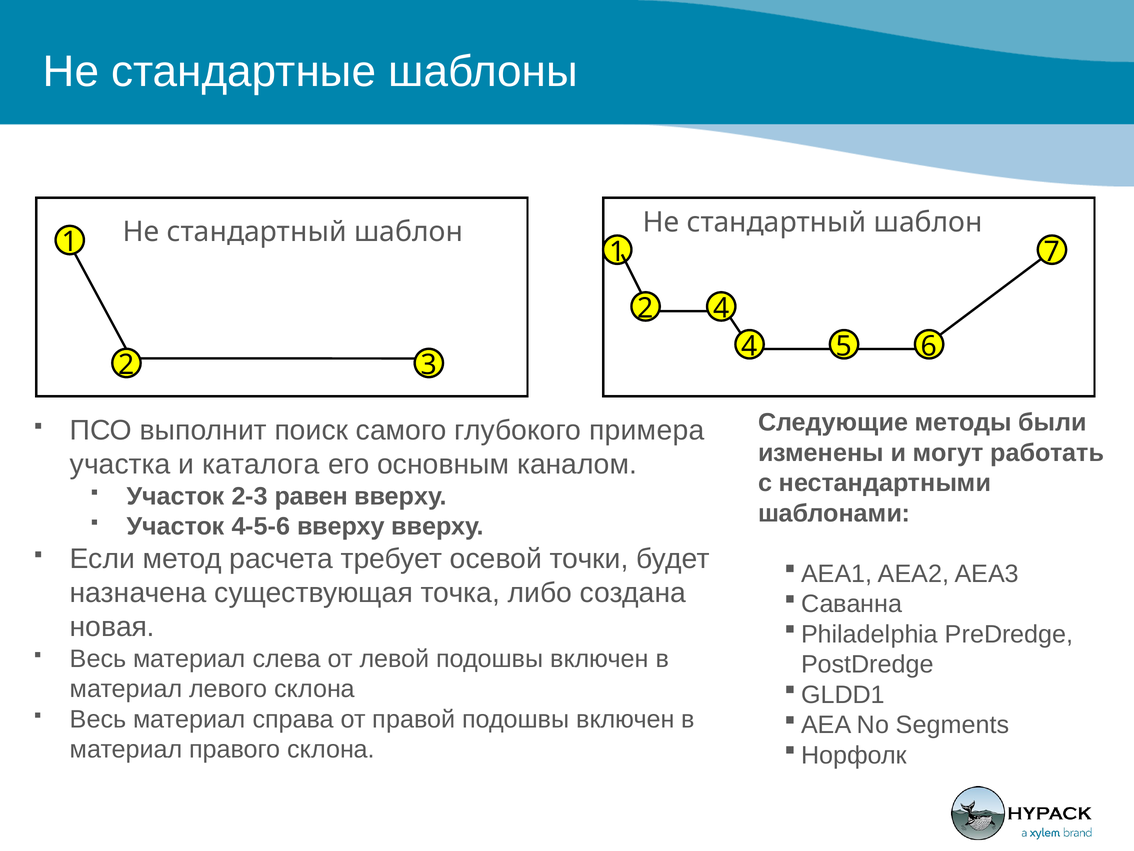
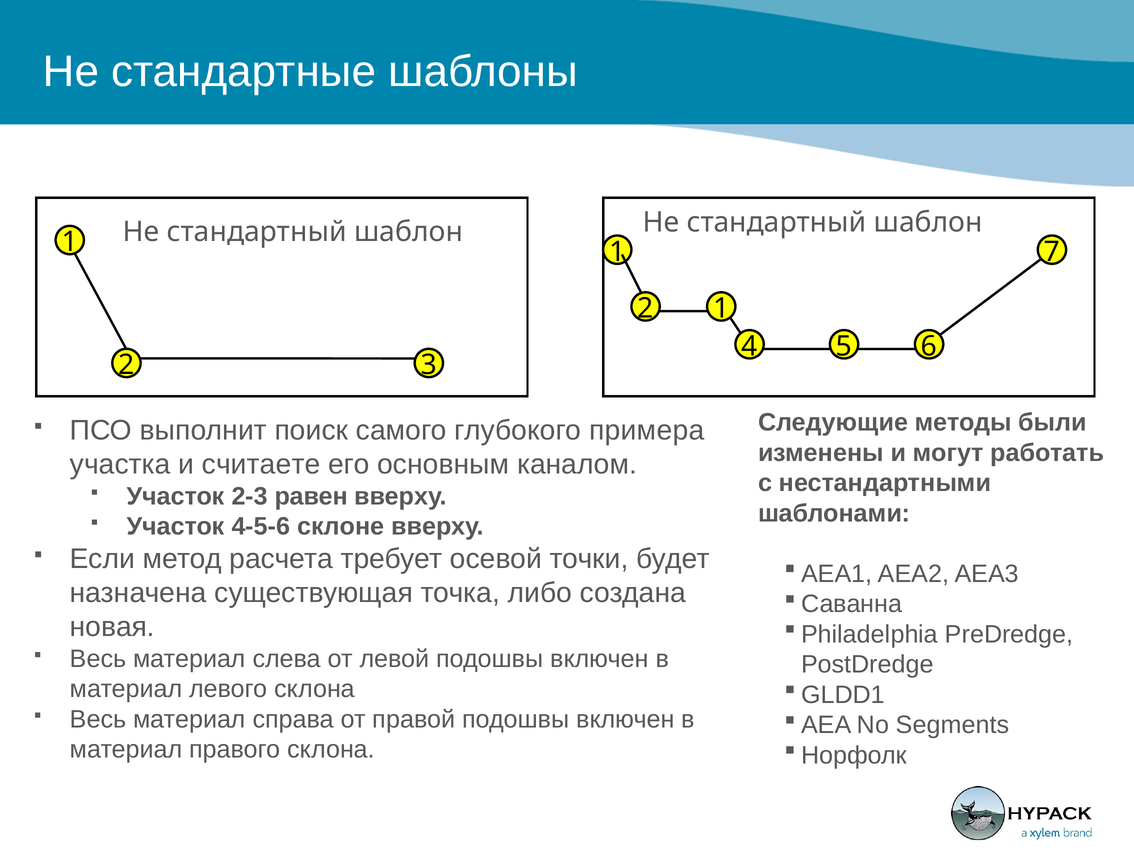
2 4: 4 -> 1
каталога: каталога -> считаете
4-5-6 вверху: вверху -> склоне
